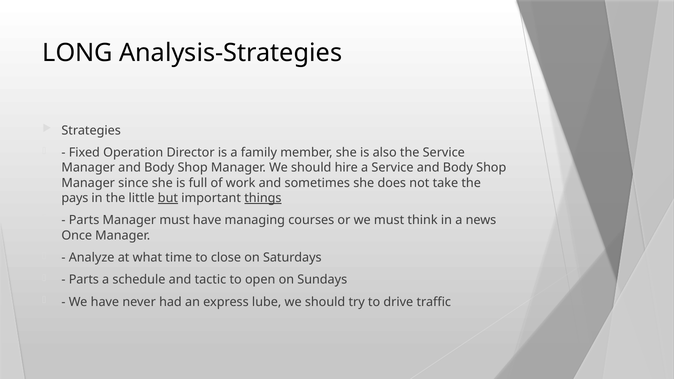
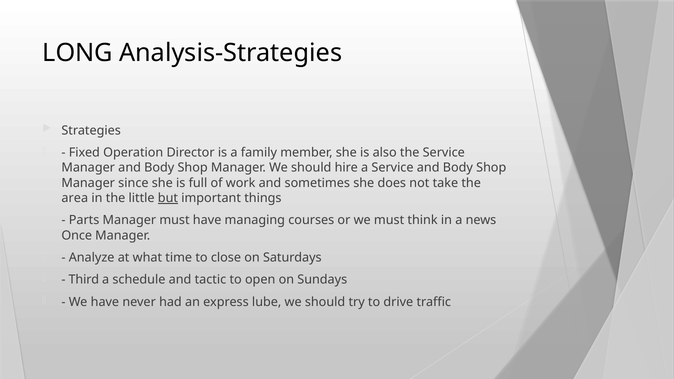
pays: pays -> area
things underline: present -> none
Parts at (84, 280): Parts -> Third
